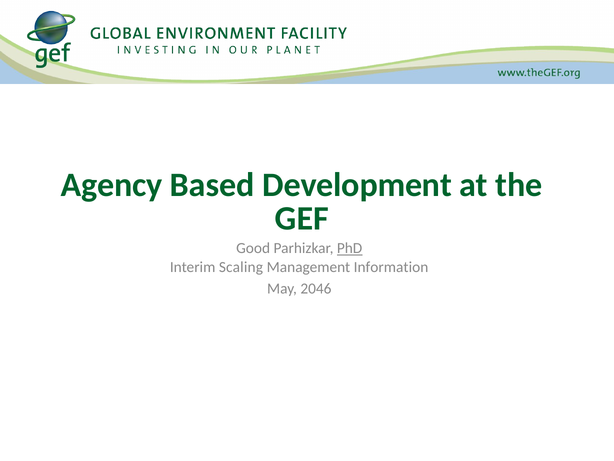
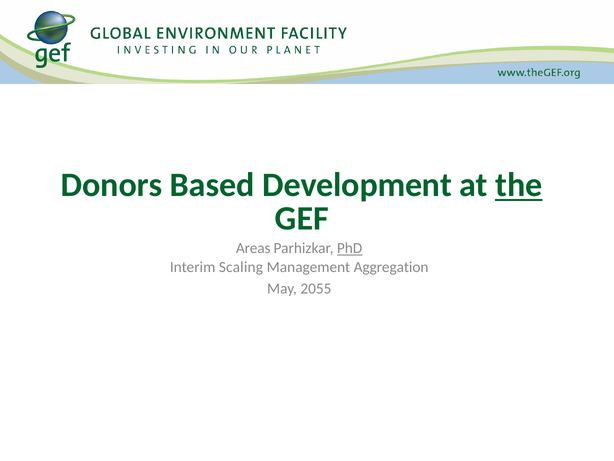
Agency: Agency -> Donors
the underline: none -> present
Good: Good -> Areas
Information: Information -> Aggregation
2046: 2046 -> 2055
